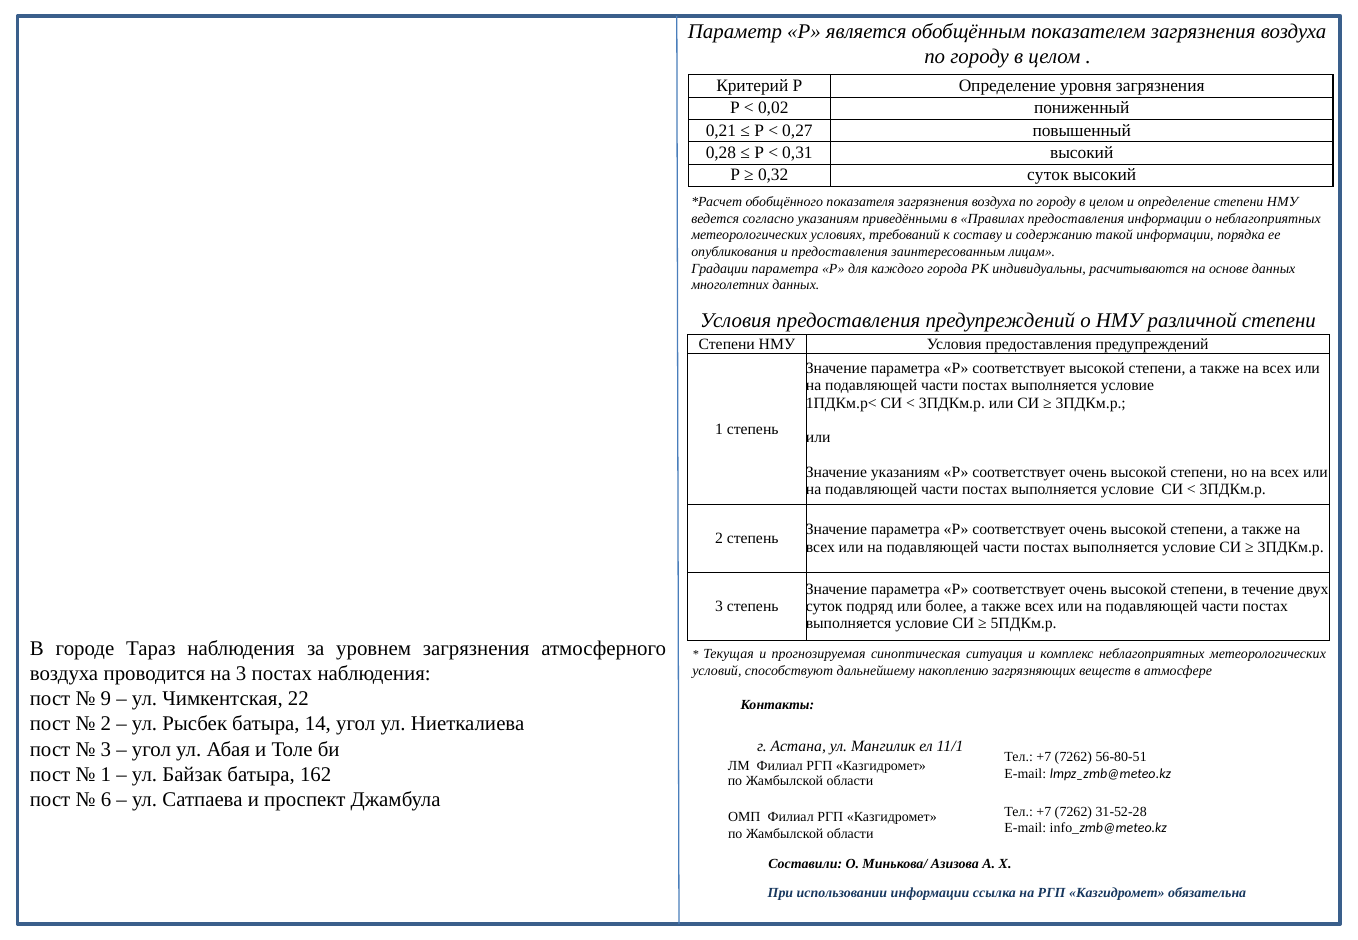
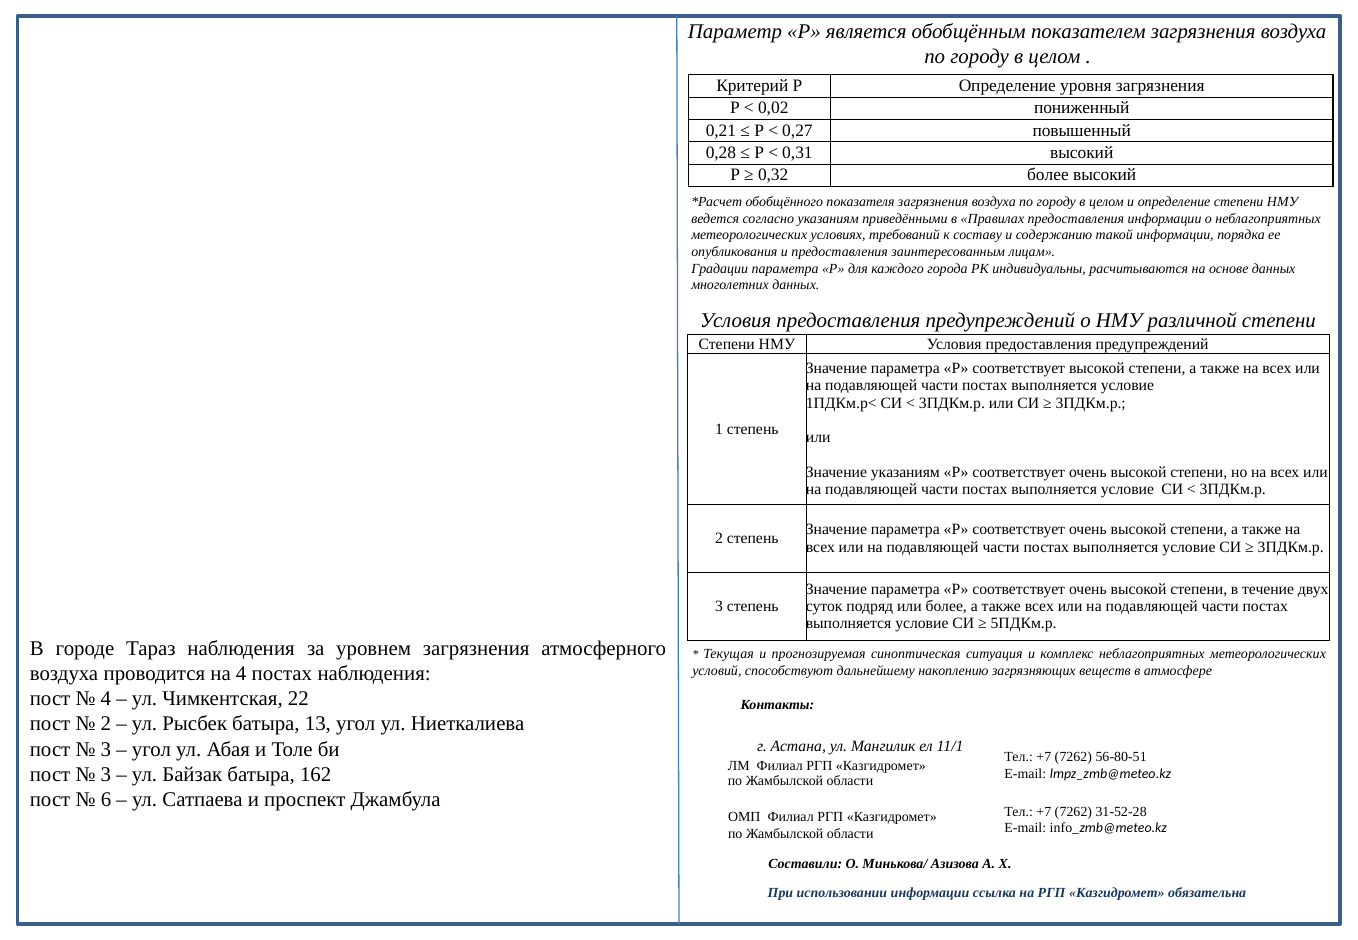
0,32 суток: суток -> более
на 3: 3 -> 4
9 at (106, 699): 9 -> 4
14: 14 -> 13
1 at (106, 774): 1 -> 3
